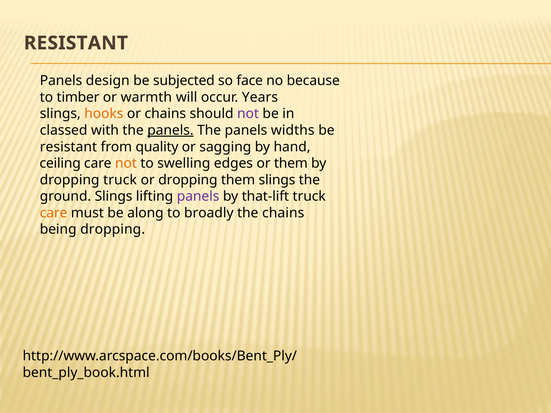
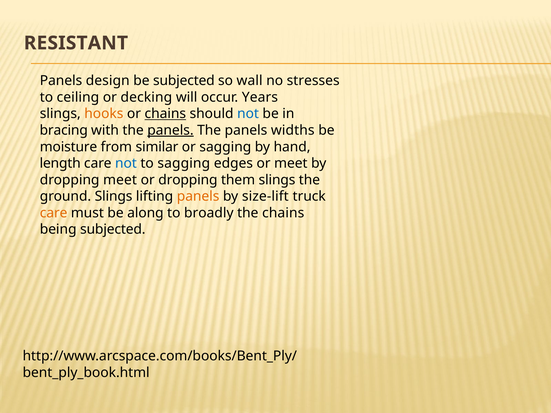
face: face -> wall
because: because -> stresses
timber: timber -> ceiling
warmth: warmth -> decking
chains at (165, 114) underline: none -> present
not at (248, 114) colour: purple -> blue
classed: classed -> bracing
resistant at (68, 147): resistant -> moisture
quality: quality -> similar
ceiling: ceiling -> length
not at (126, 163) colour: orange -> blue
to swelling: swelling -> sagging
or them: them -> meet
dropping truck: truck -> meet
panels at (198, 197) colour: purple -> orange
that-lift: that-lift -> size-lift
being dropping: dropping -> subjected
